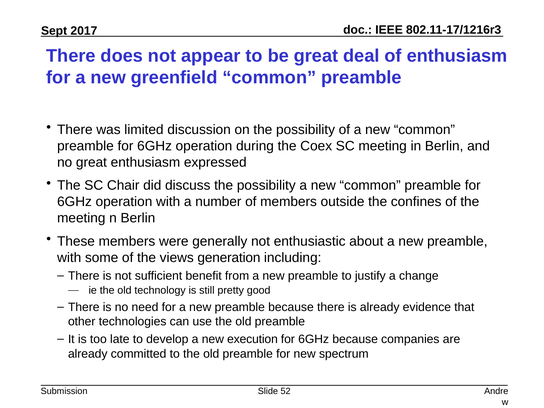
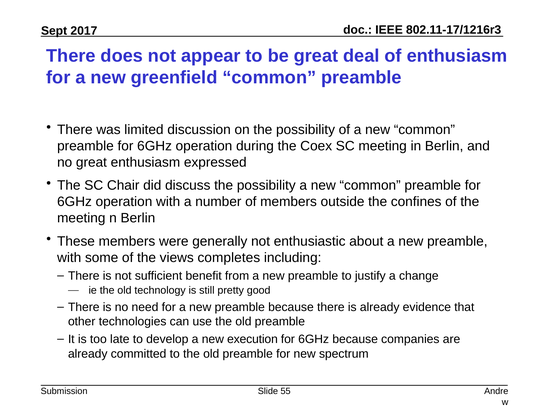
generation: generation -> completes
52: 52 -> 55
